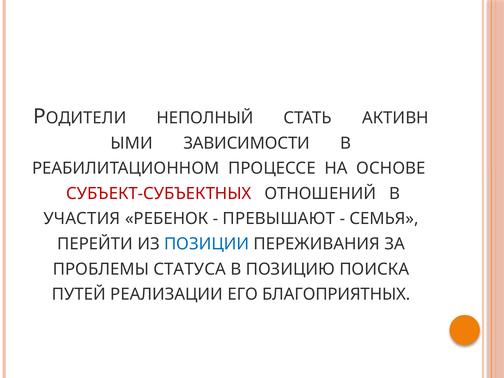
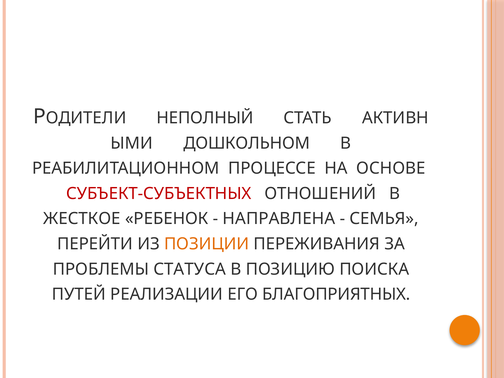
ЗАВИСИМОСТИ: ЗАВИСИМОСТИ -> ДОШКОЛЬНОМ
УЧАСТИЯ: УЧАСТИЯ -> ЖЕСТКОЕ
ПРЕВЫШАЮТ: ПРЕВЫШАЮТ -> НАПРАВЛЕНА
ПОЗИЦИИ colour: blue -> orange
